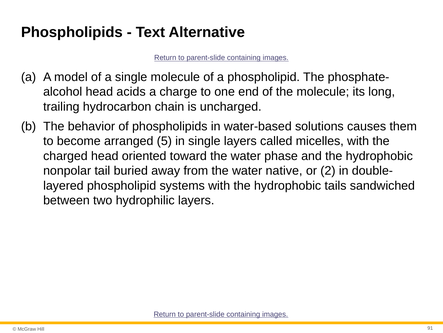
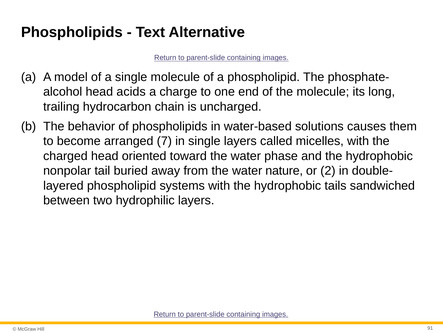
5: 5 -> 7
native: native -> nature
